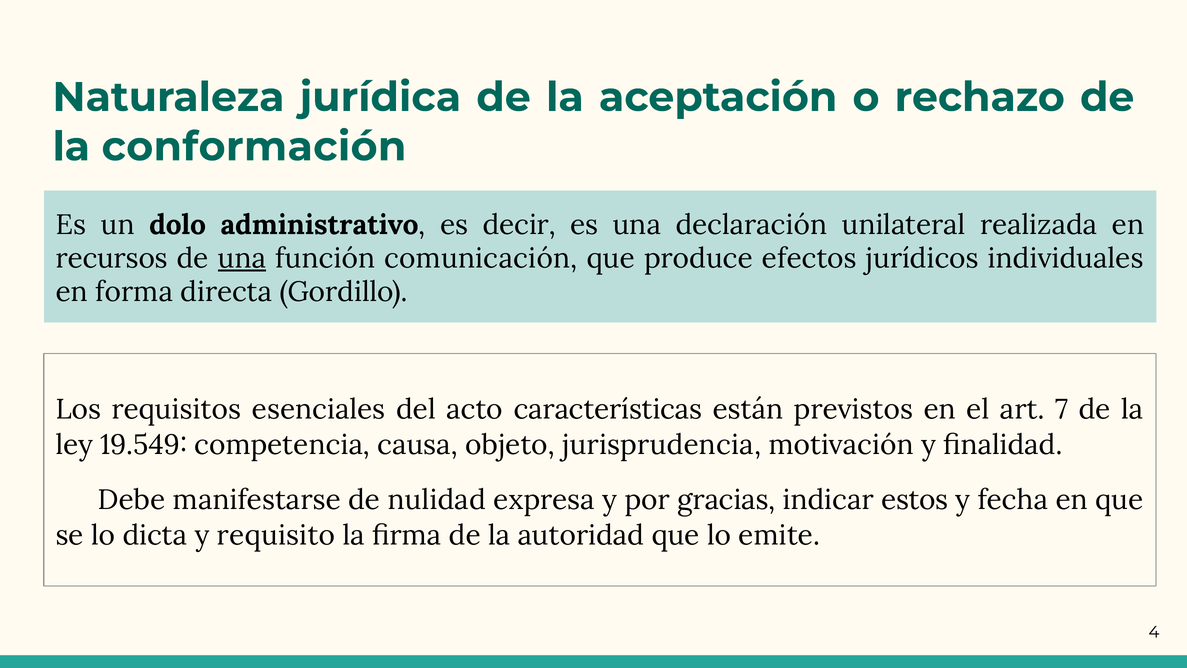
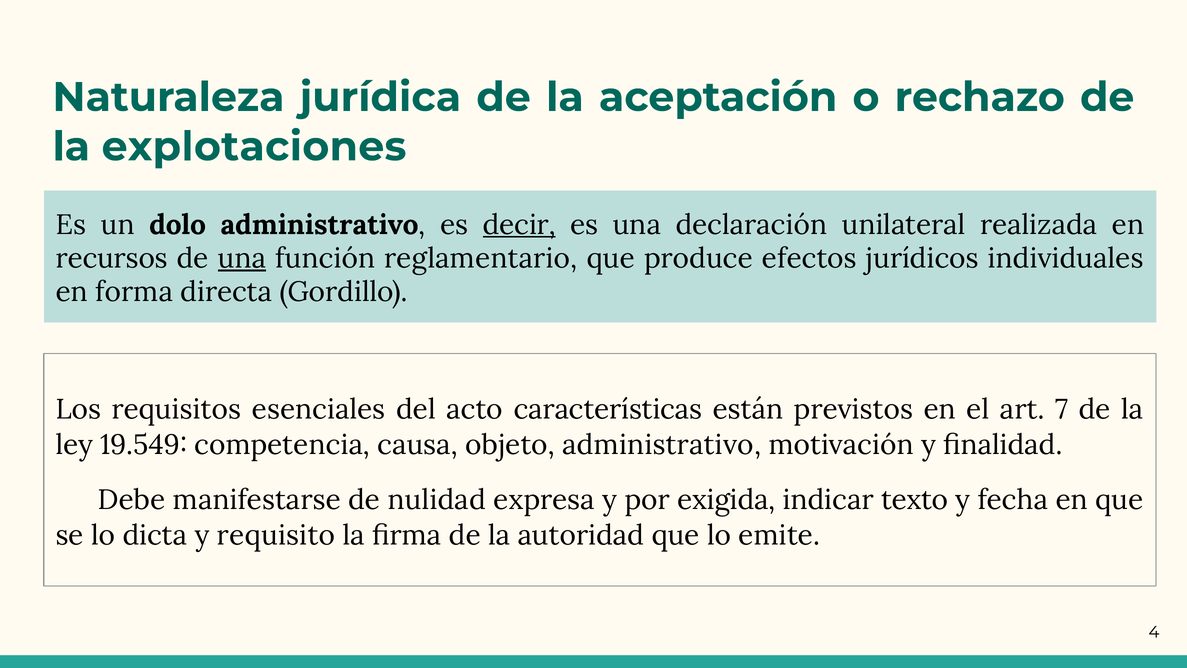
conformación: conformación -> explotaciones
decir underline: none -> present
comunicación: comunicación -> reglamentario
objeto jurisprudencia: jurisprudencia -> administrativo
gracias: gracias -> exigida
estos: estos -> texto
